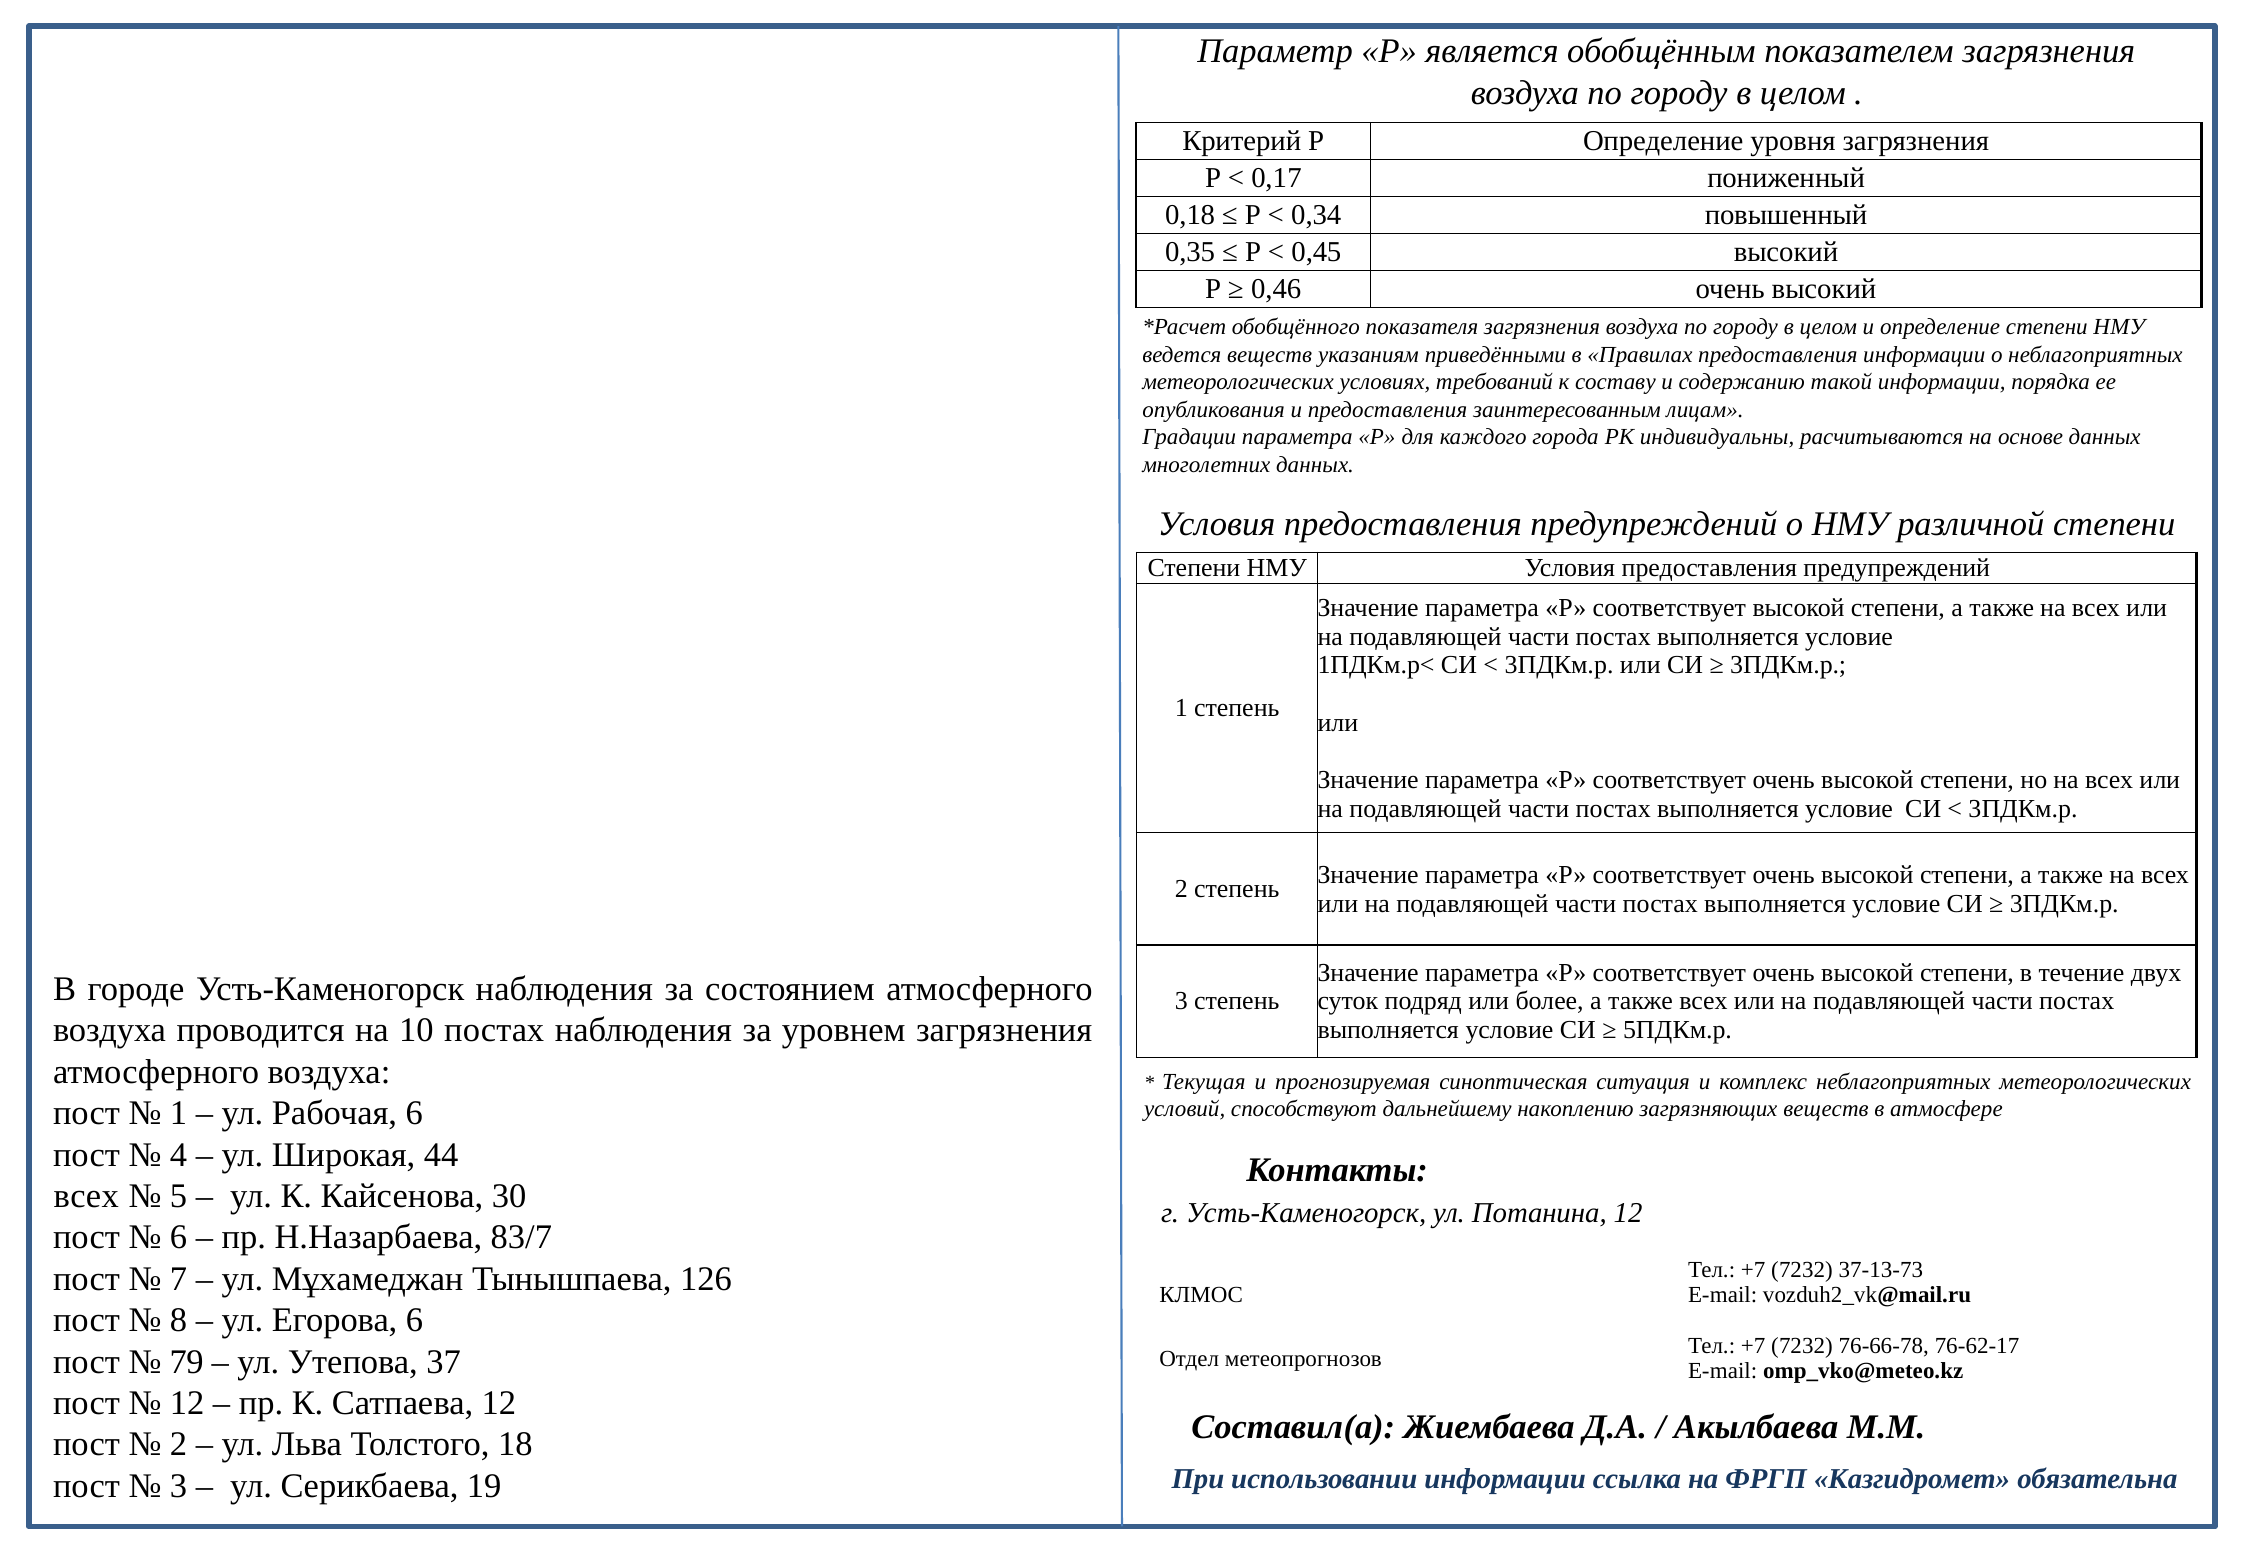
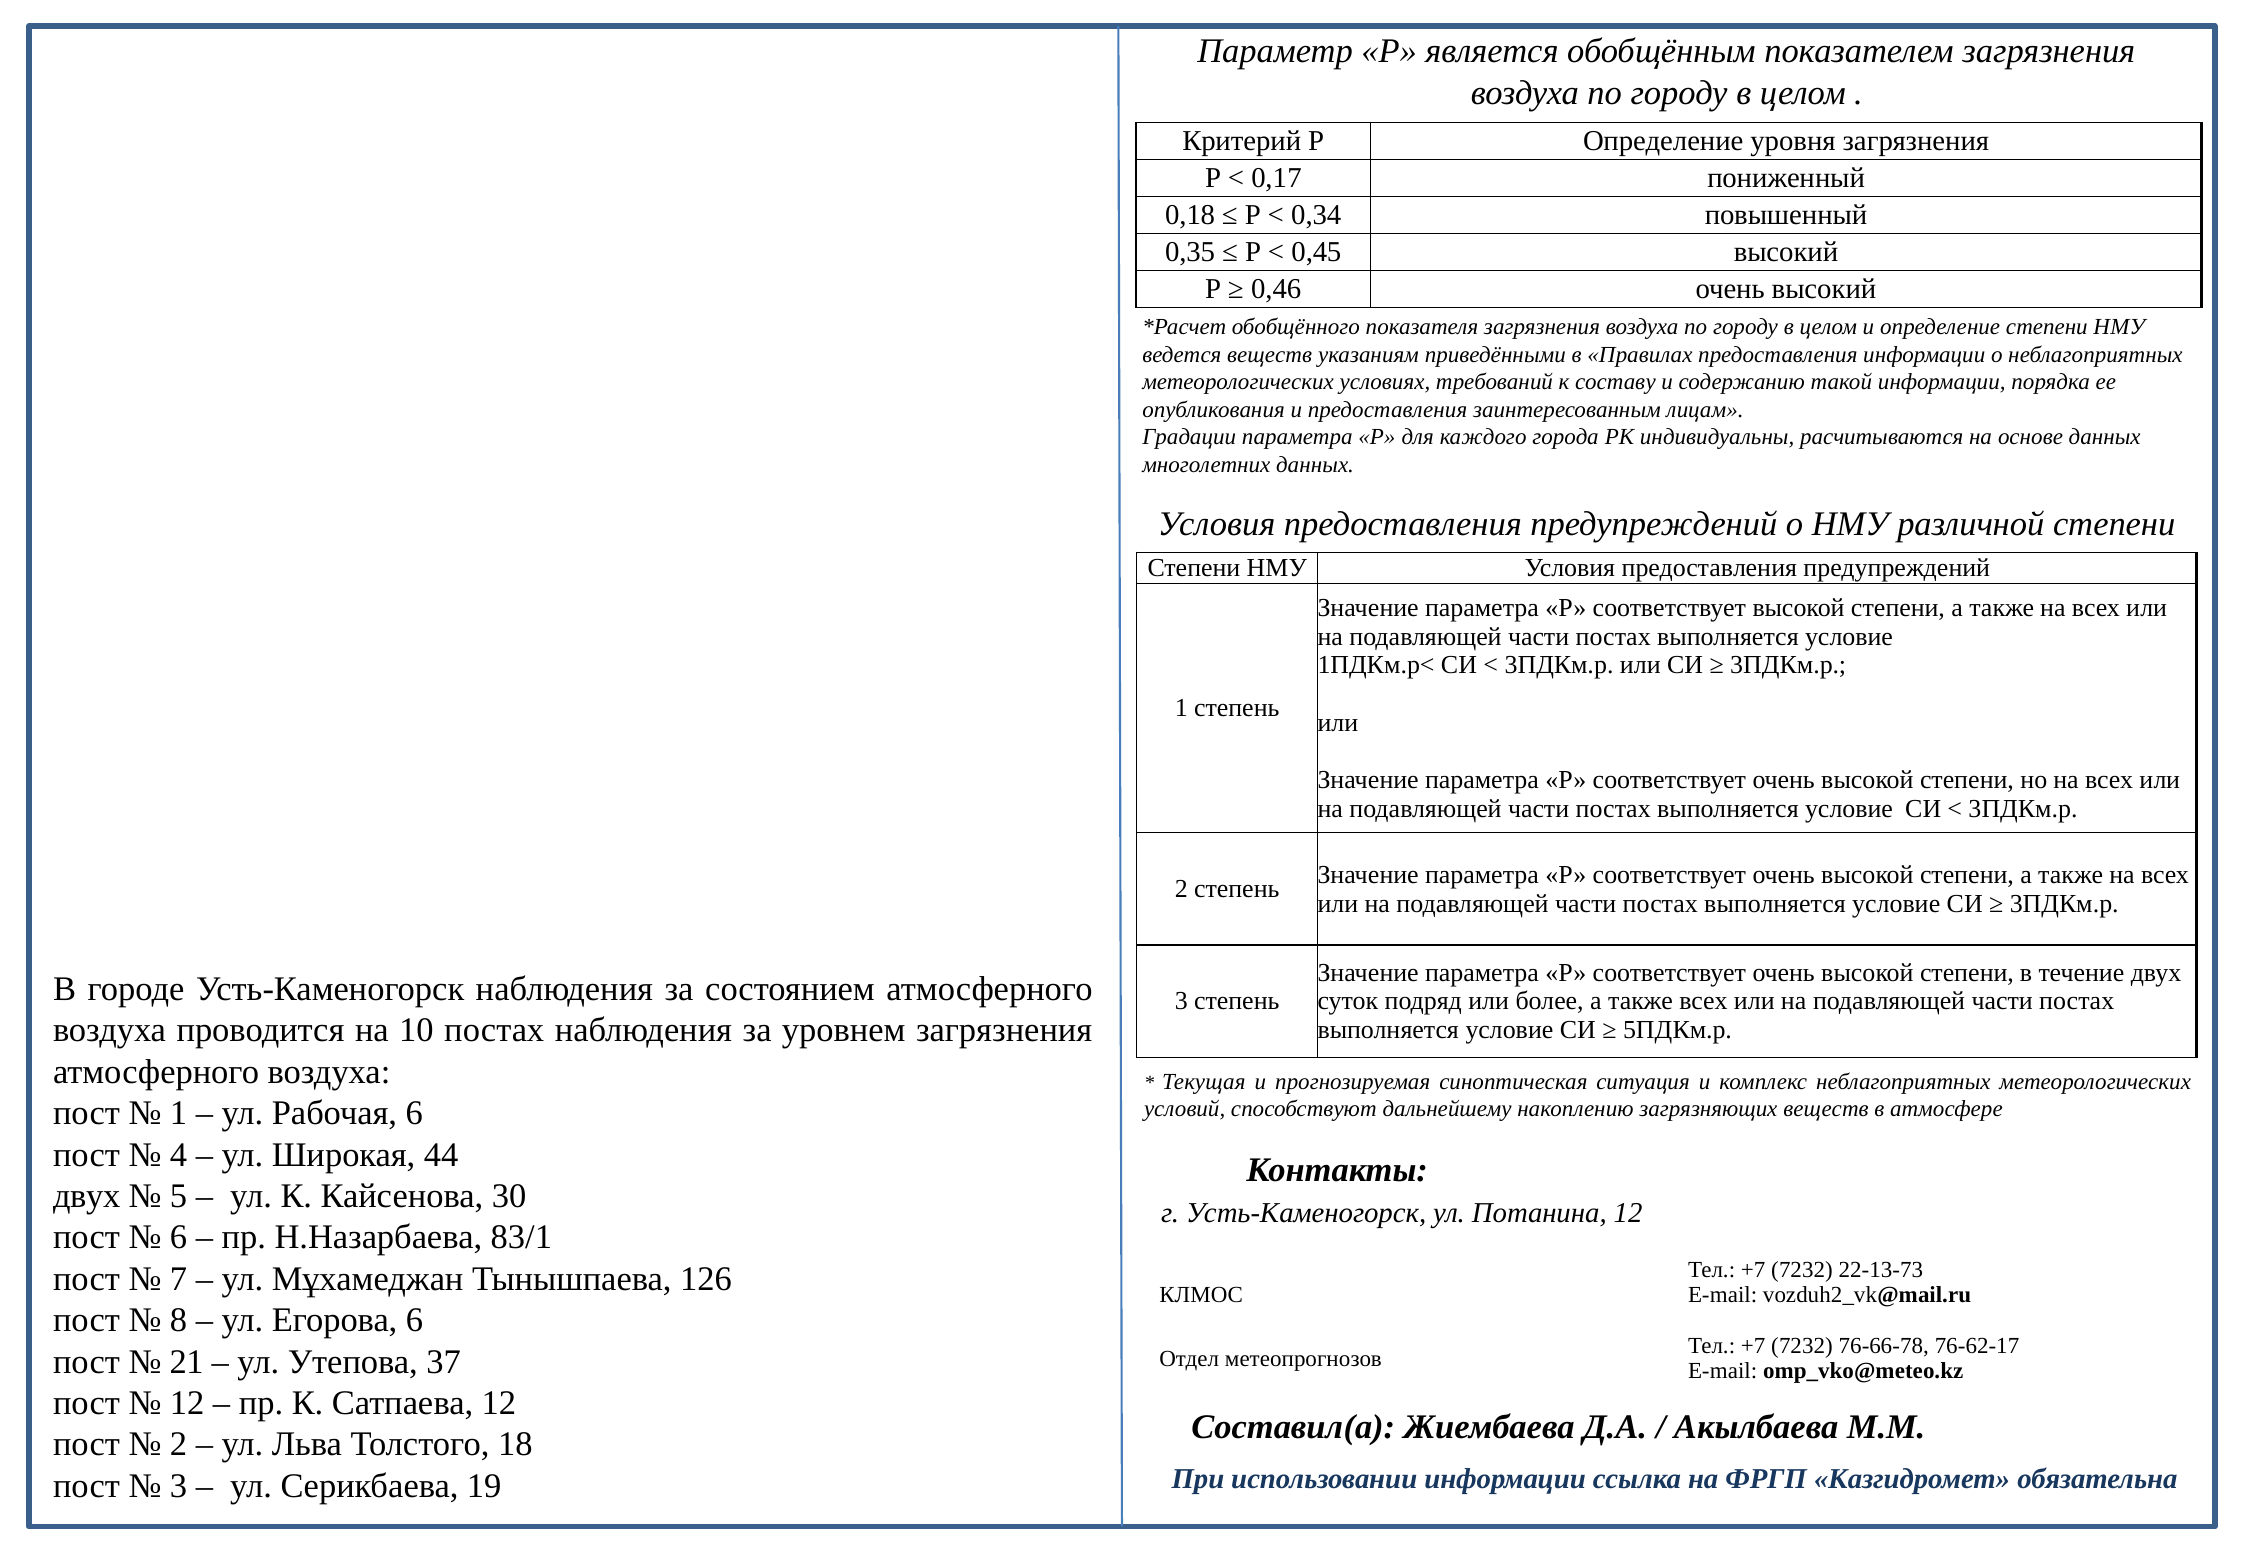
всех at (86, 1197): всех -> двух
83/7: 83/7 -> 83/1
37-13-73: 37-13-73 -> 22-13-73
79: 79 -> 21
